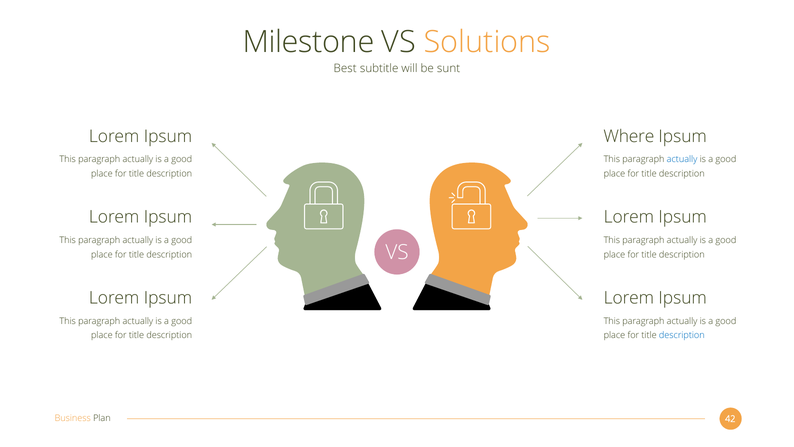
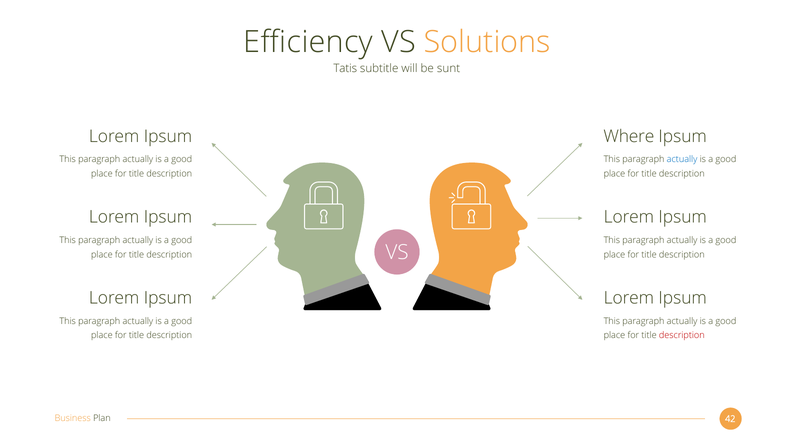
Milestone: Milestone -> Efficiency
Best: Best -> Tatis
description at (682, 335) colour: blue -> red
